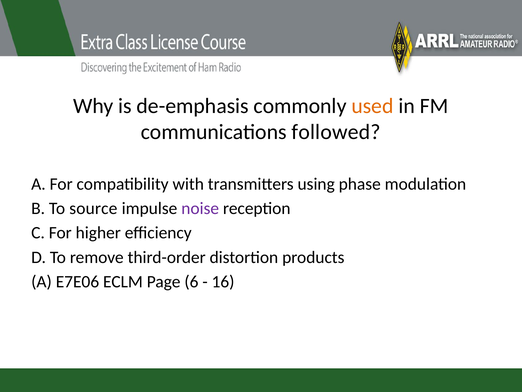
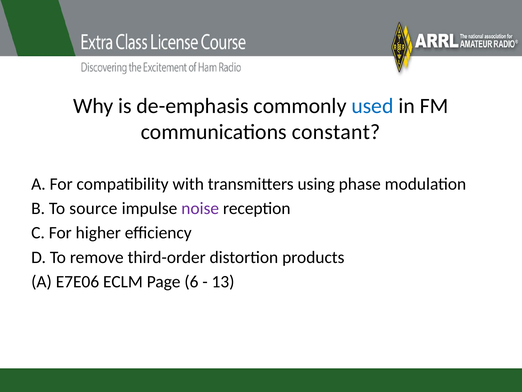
used colour: orange -> blue
followed: followed -> constant
16: 16 -> 13
